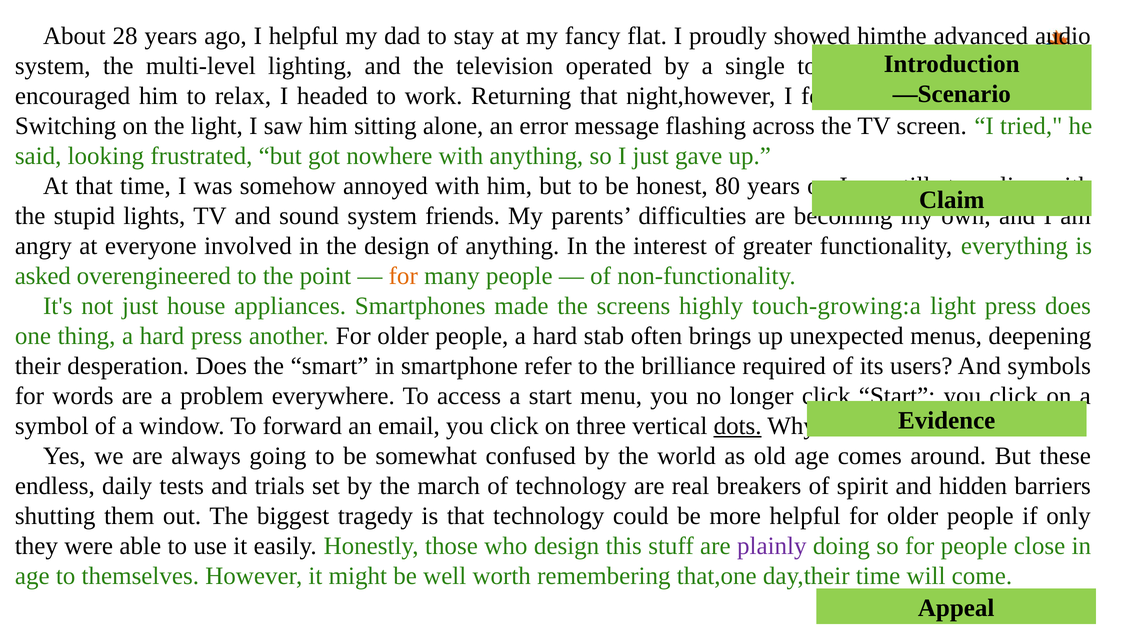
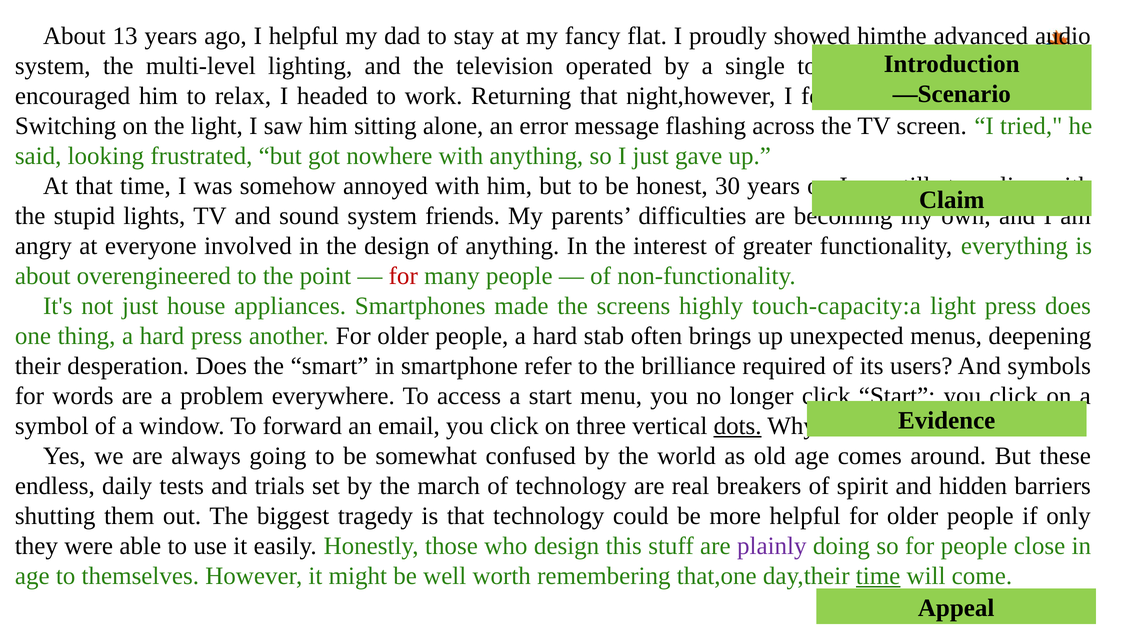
28: 28 -> 13
80: 80 -> 30
asked at (43, 276): asked -> about
for at (403, 276) colour: orange -> red
touch-growing:a: touch-growing:a -> touch-capacity:a
time at (878, 577) underline: none -> present
